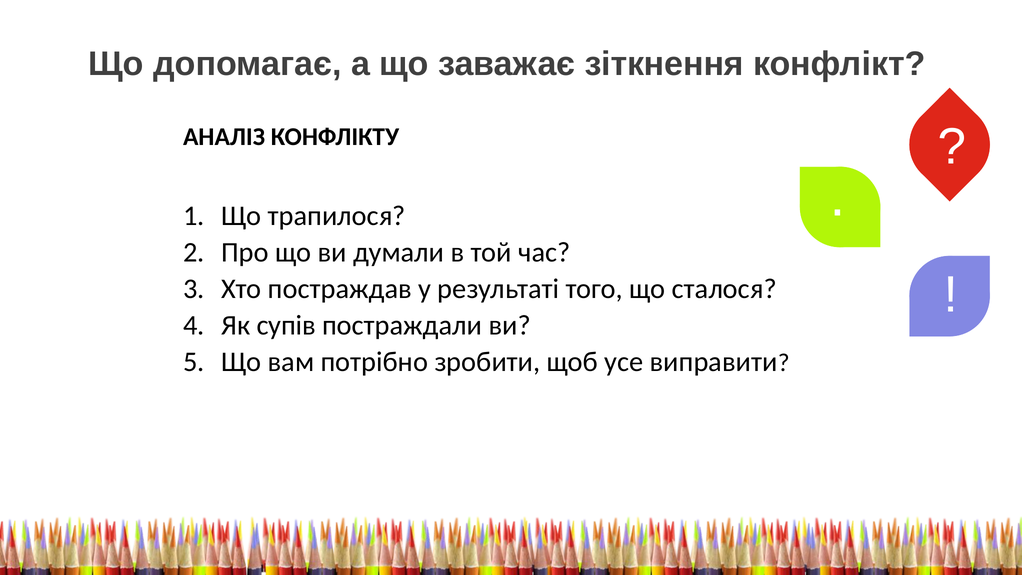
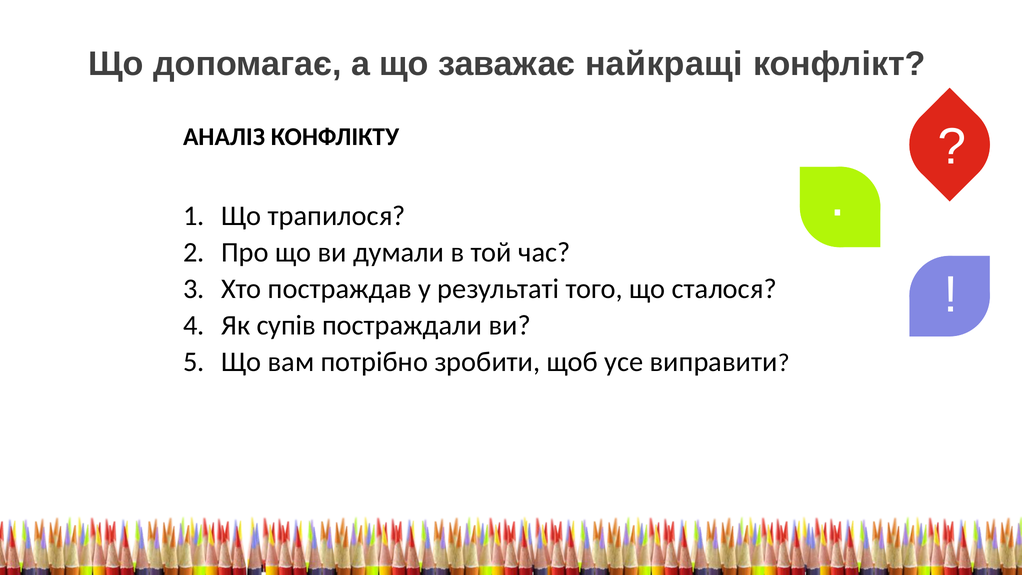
зіткнення: зіткнення -> найкращі
